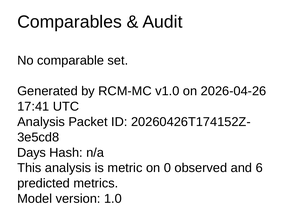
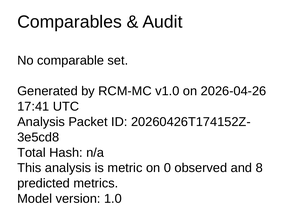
Days: Days -> Total
6: 6 -> 8
